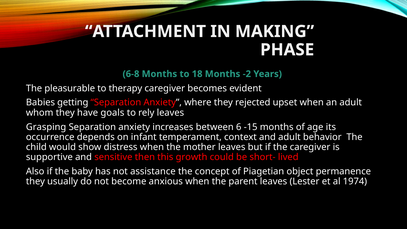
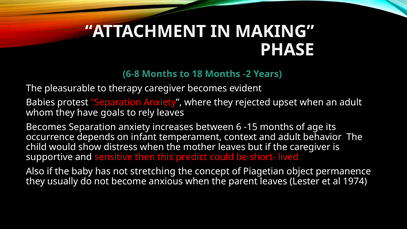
getting: getting -> protest
Grasping at (46, 127): Grasping -> Becomes
growth: growth -> predict
assistance: assistance -> stretching
